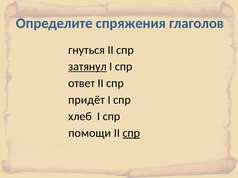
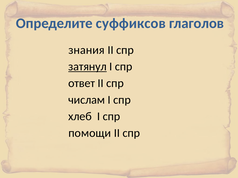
спряжения: спряжения -> суффиксов
гнуться: гнуться -> знания
придёт: придёт -> числам
спр at (131, 133) underline: present -> none
